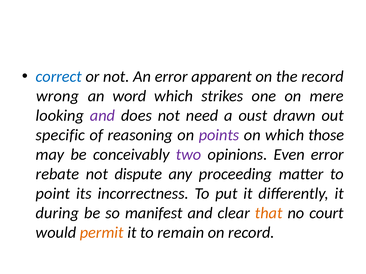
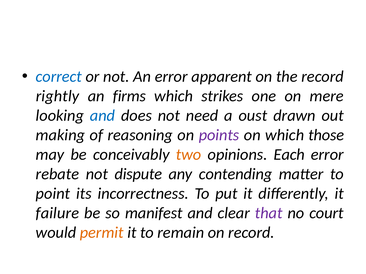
wrong: wrong -> rightly
word: word -> firms
and at (102, 116) colour: purple -> blue
specific: specific -> making
two colour: purple -> orange
Even: Even -> Each
proceeding: proceeding -> contending
during: during -> failure
that colour: orange -> purple
